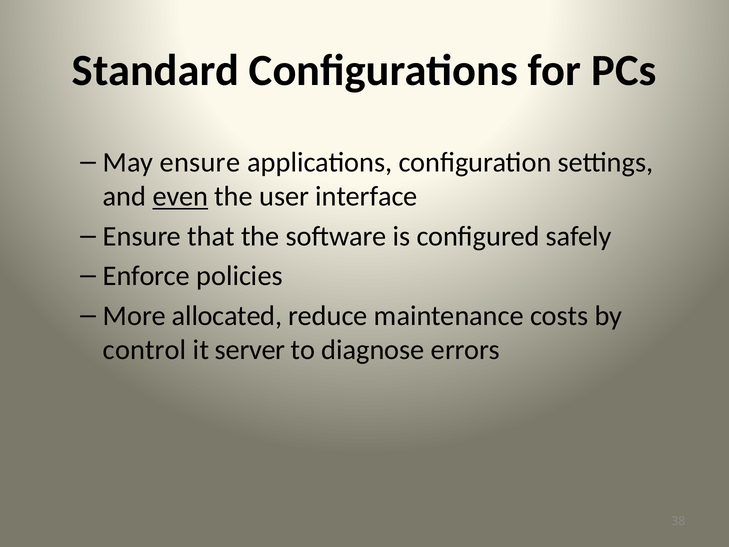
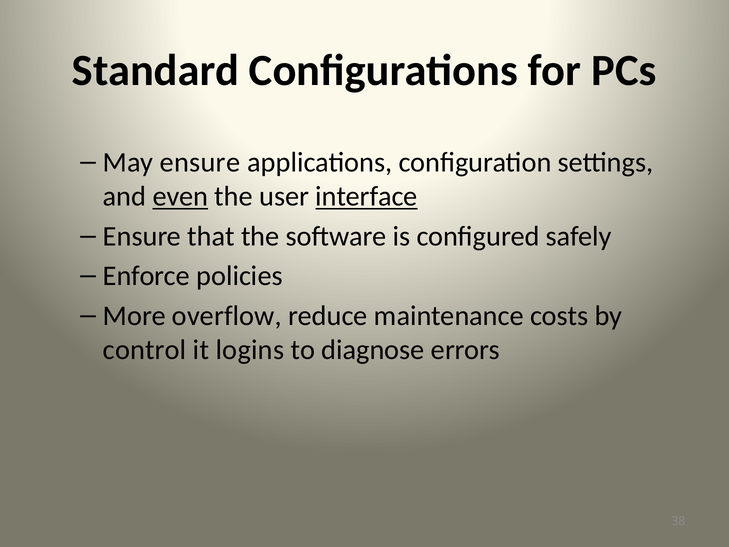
interface underline: none -> present
allocated: allocated -> overflow
server: server -> logins
